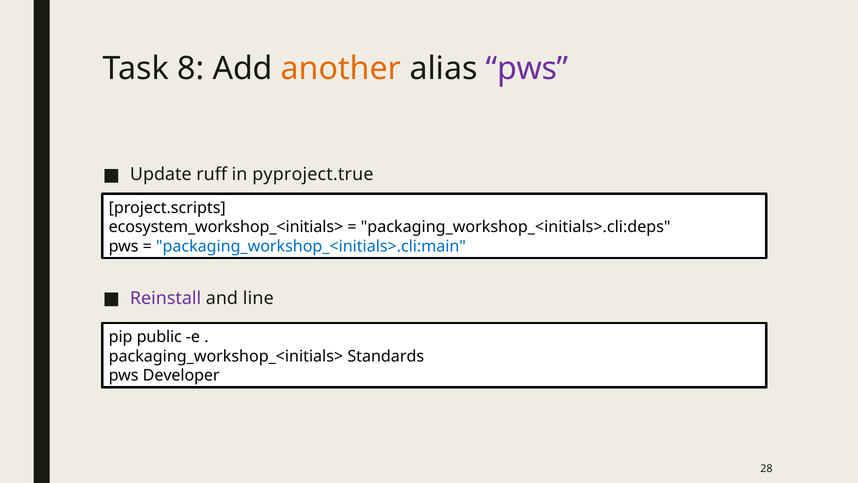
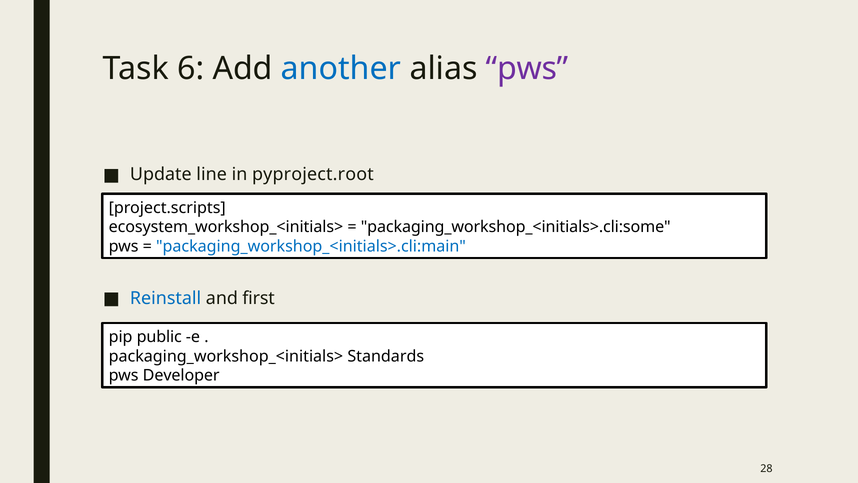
8: 8 -> 6
another colour: orange -> blue
ruff: ruff -> line
pyproject.true: pyproject.true -> pyproject.root
packaging_workshop_<initials>.cli:deps: packaging_workshop_<initials>.cli:deps -> packaging_workshop_<initials>.cli:some
Reinstall colour: purple -> blue
line: line -> first
